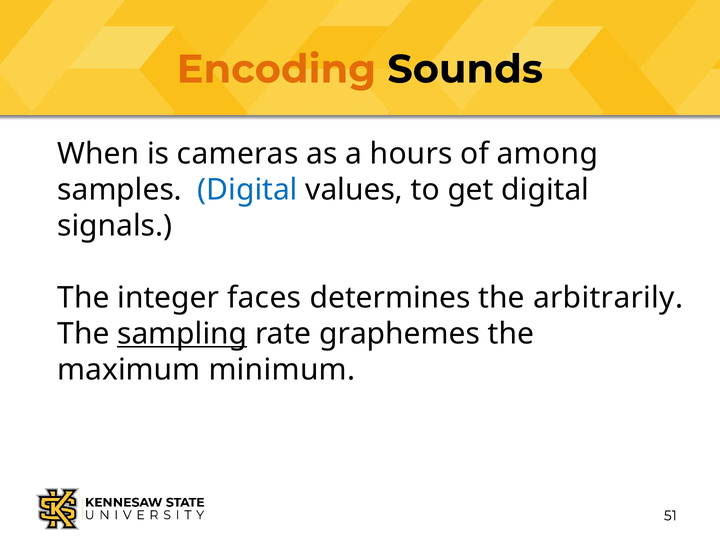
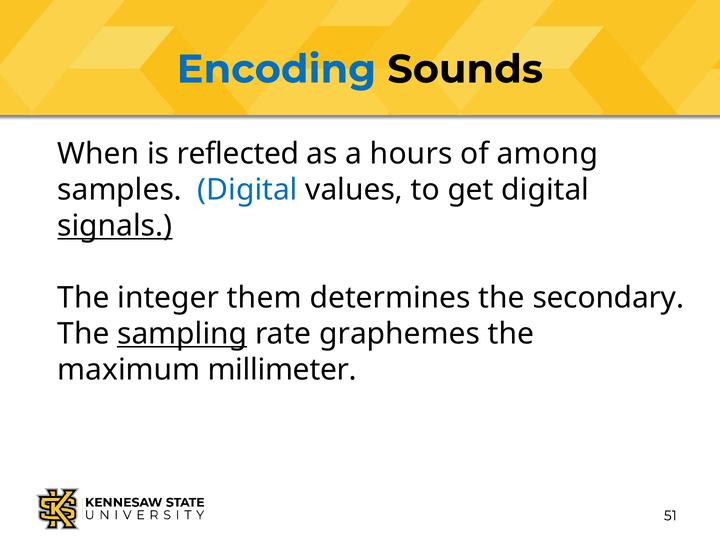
Encoding colour: orange -> blue
cameras: cameras -> reflected
signals underline: none -> present
faces: faces -> them
arbitrarily: arbitrarily -> secondary
minimum: minimum -> millimeter
